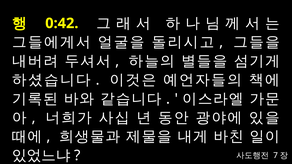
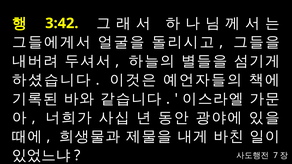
0:42: 0:42 -> 3:42
